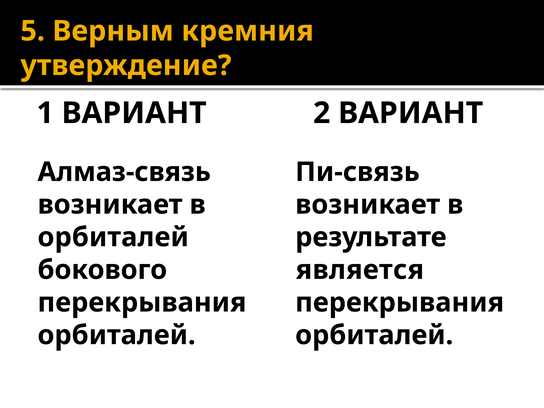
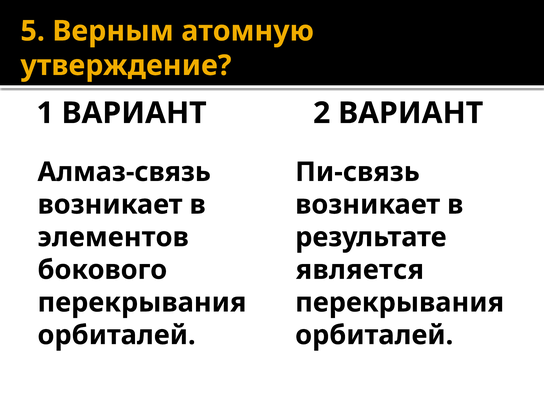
кремния: кремния -> атомную
орбиталей at (113, 237): орбиталей -> элементов
